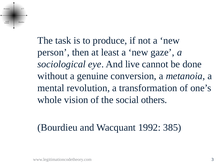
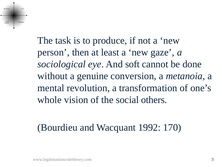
live: live -> soft
385: 385 -> 170
